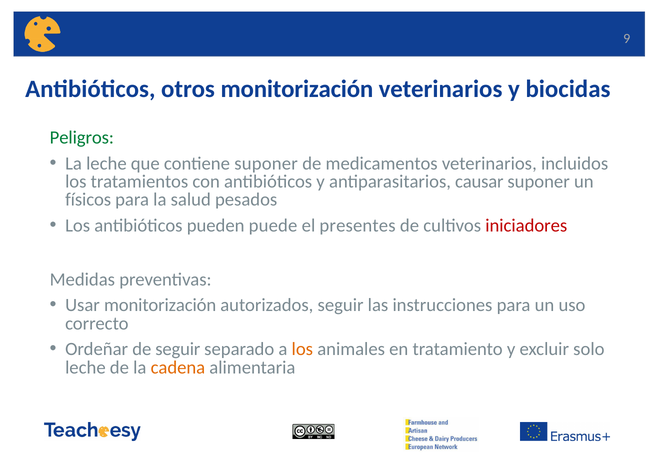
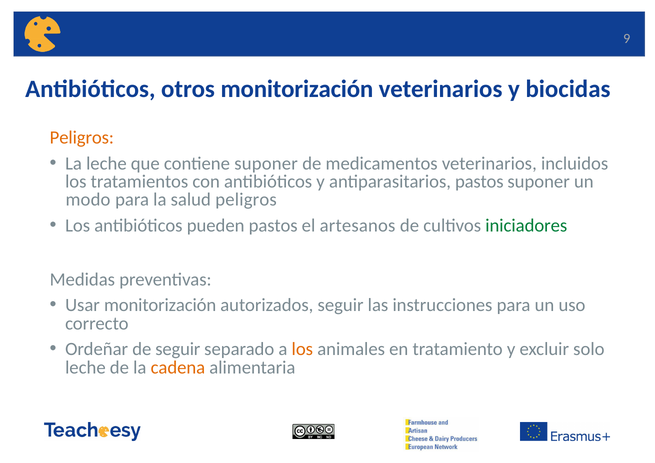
Peligros at (82, 138) colour: green -> orange
antiparasitarios causar: causar -> pastos
físicos: físicos -> modo
salud pesados: pesados -> peligros
pueden puede: puede -> pastos
presentes: presentes -> artesanos
iniciadores colour: red -> green
